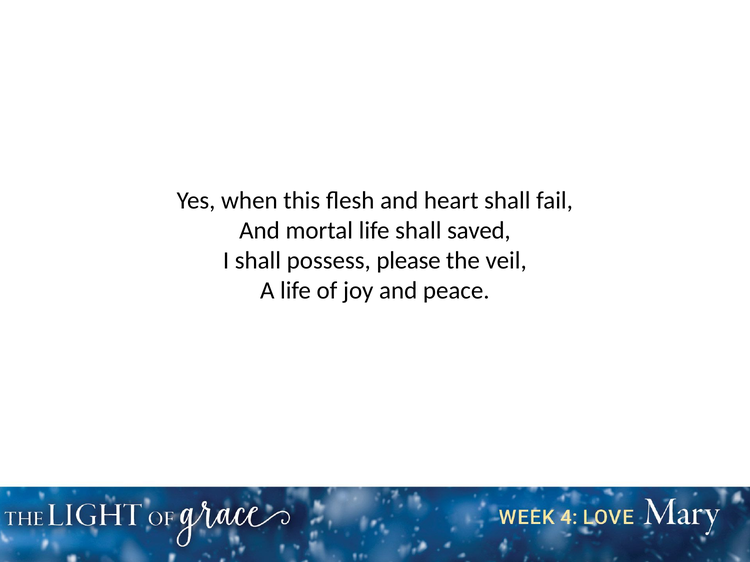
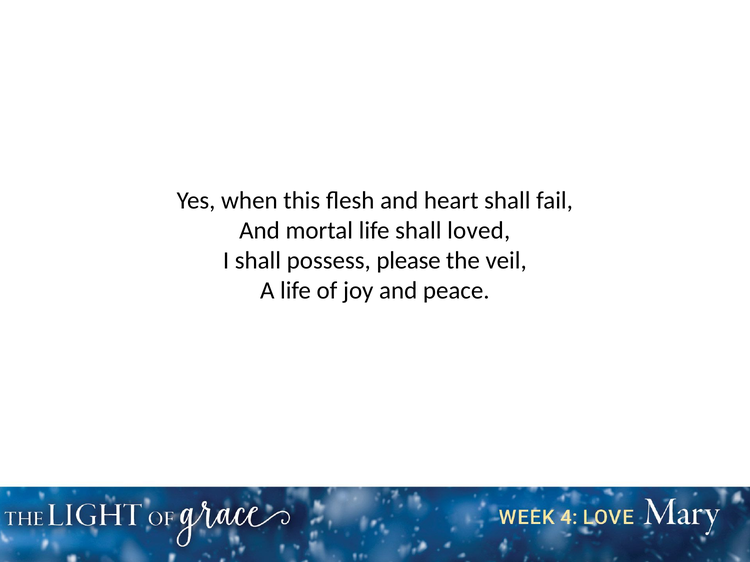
saved: saved -> loved
